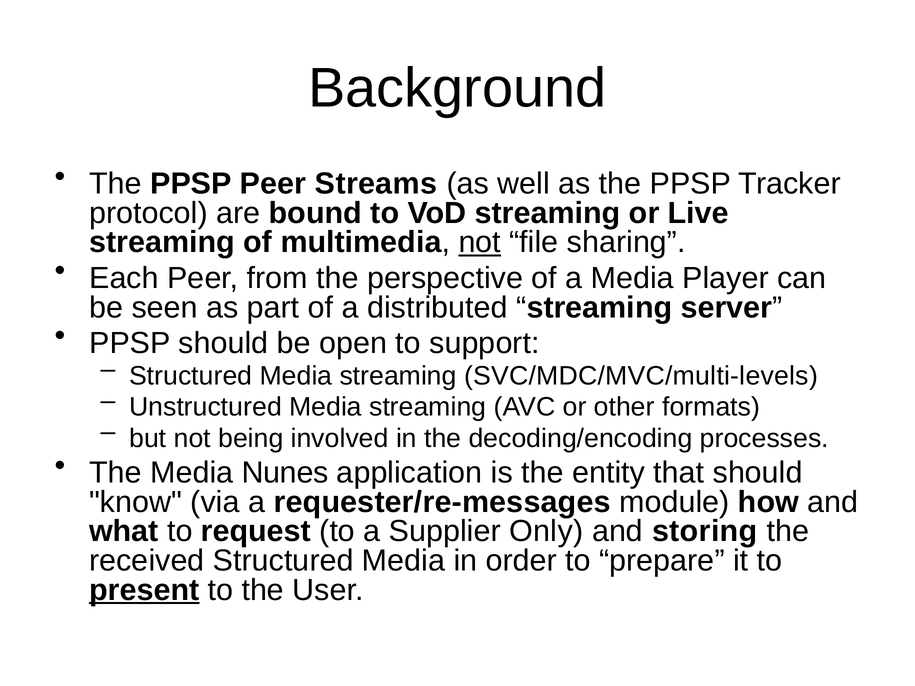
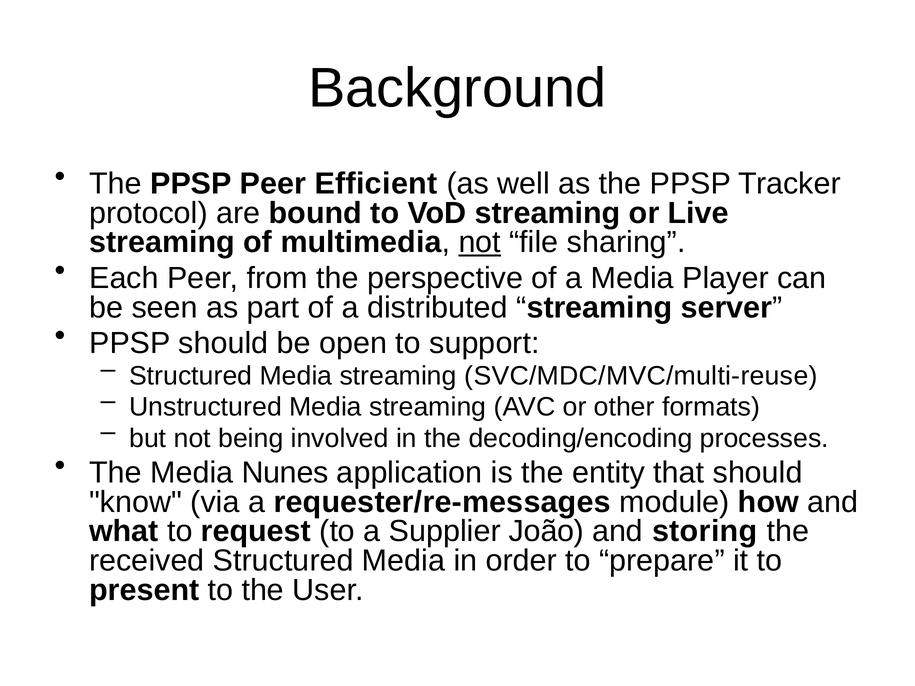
Streams: Streams -> Efficient
SVC/MDC/MVC/multi-levels: SVC/MDC/MVC/multi-levels -> SVC/MDC/MVC/multi-reuse
Only: Only -> João
present underline: present -> none
